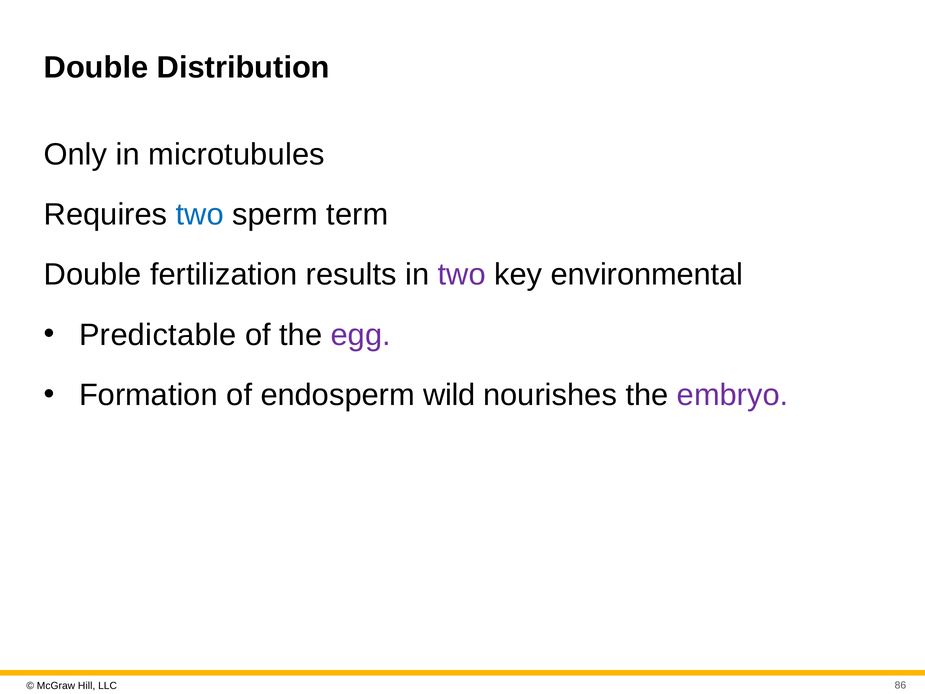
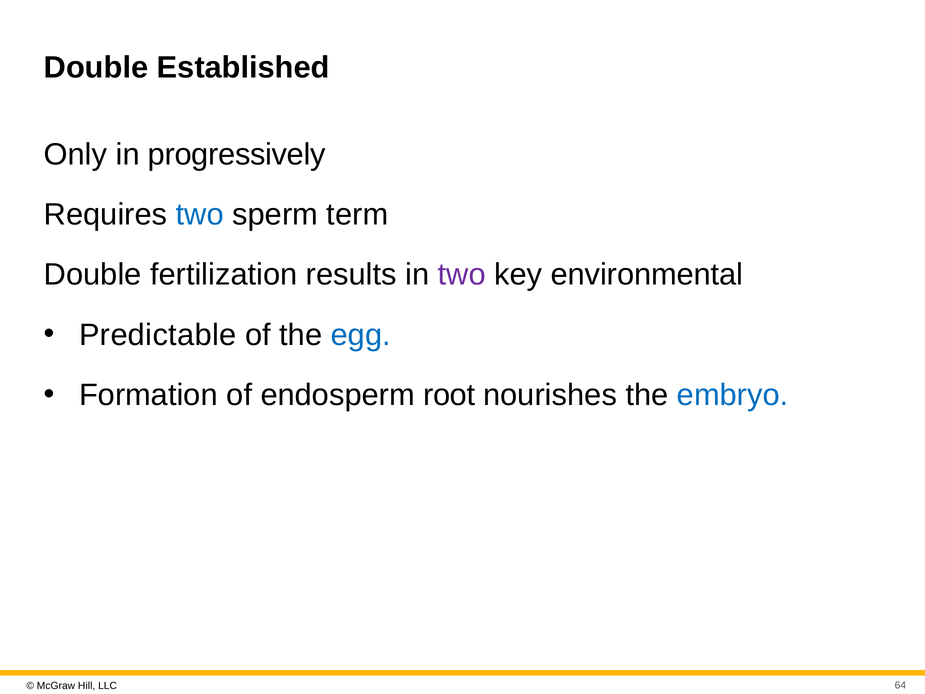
Distribution: Distribution -> Established
microtubules: microtubules -> progressively
egg colour: purple -> blue
wild: wild -> root
embryo colour: purple -> blue
86: 86 -> 64
